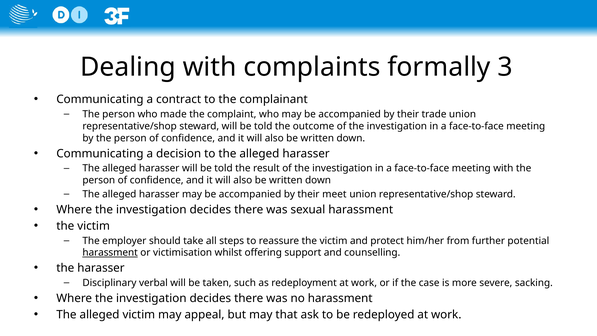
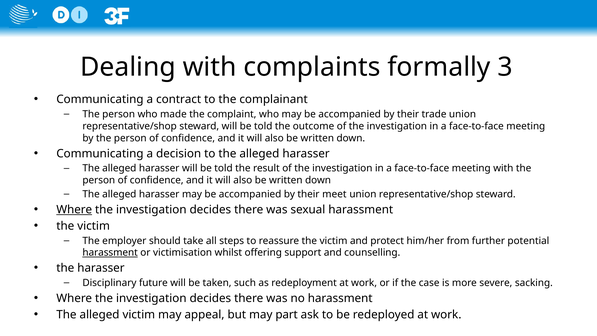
Where at (74, 210) underline: none -> present
verbal: verbal -> future
that: that -> part
